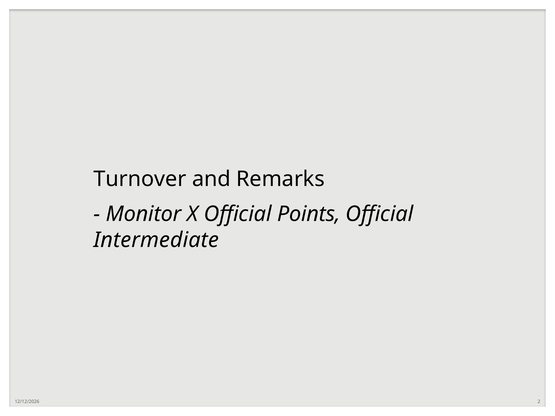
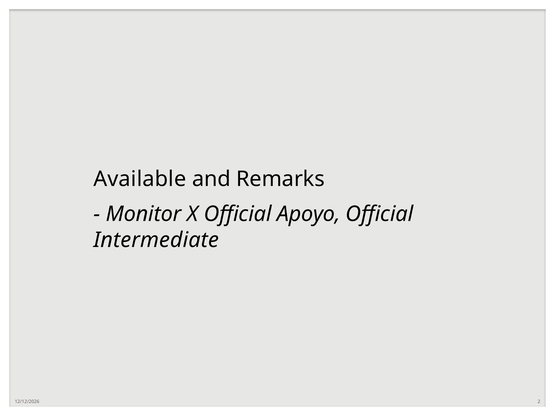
Turnover: Turnover -> Available
Points: Points -> Apoyo
